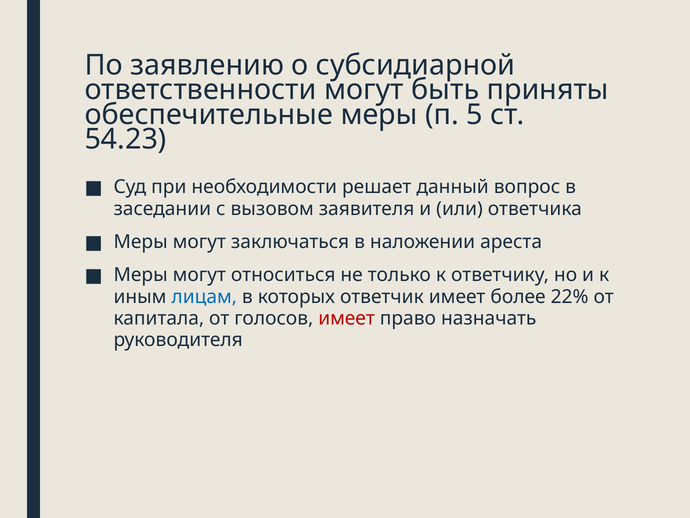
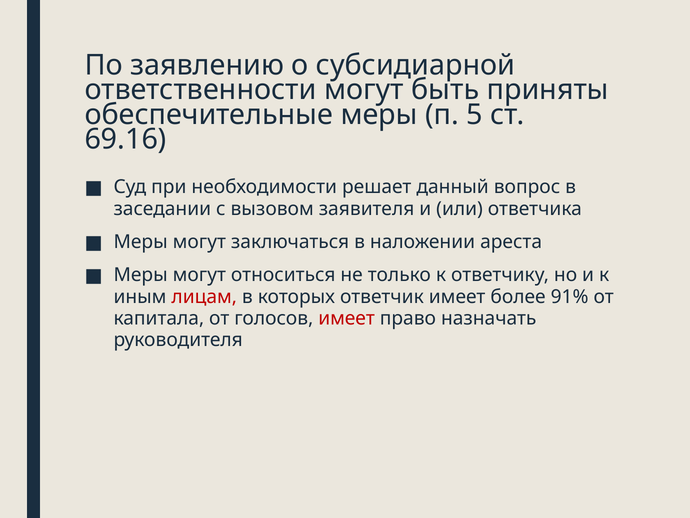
54.23: 54.23 -> 69.16
лицам colour: blue -> red
22%: 22% -> 91%
